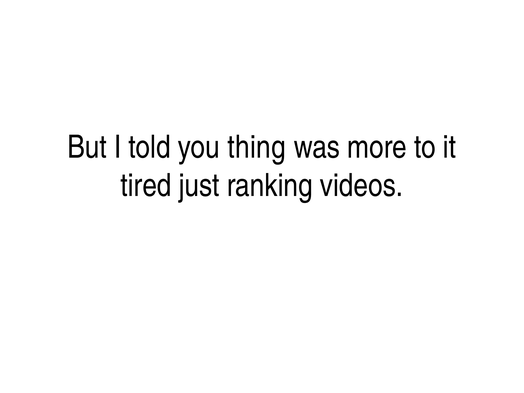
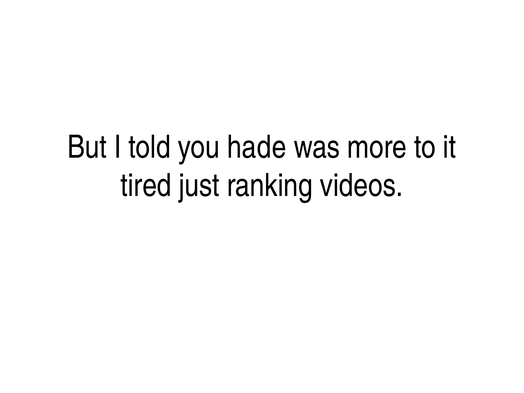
thing: thing -> hade
